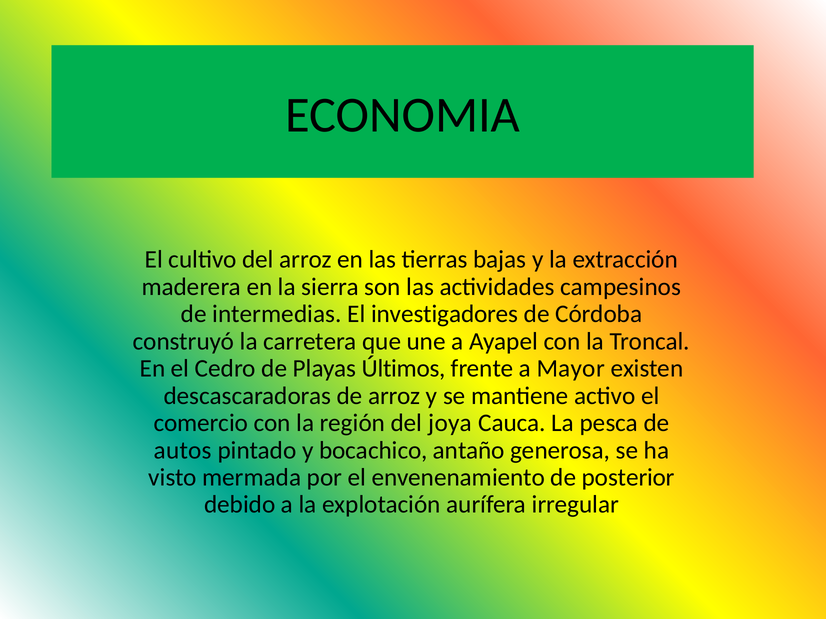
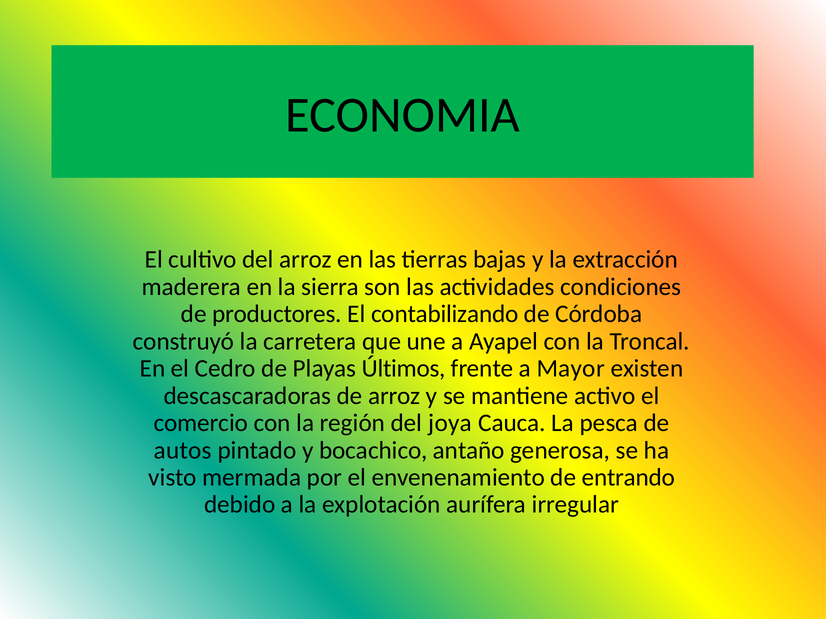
campesinos: campesinos -> condiciones
intermedias: intermedias -> productores
investigadores: investigadores -> contabilizando
posterior: posterior -> entrando
